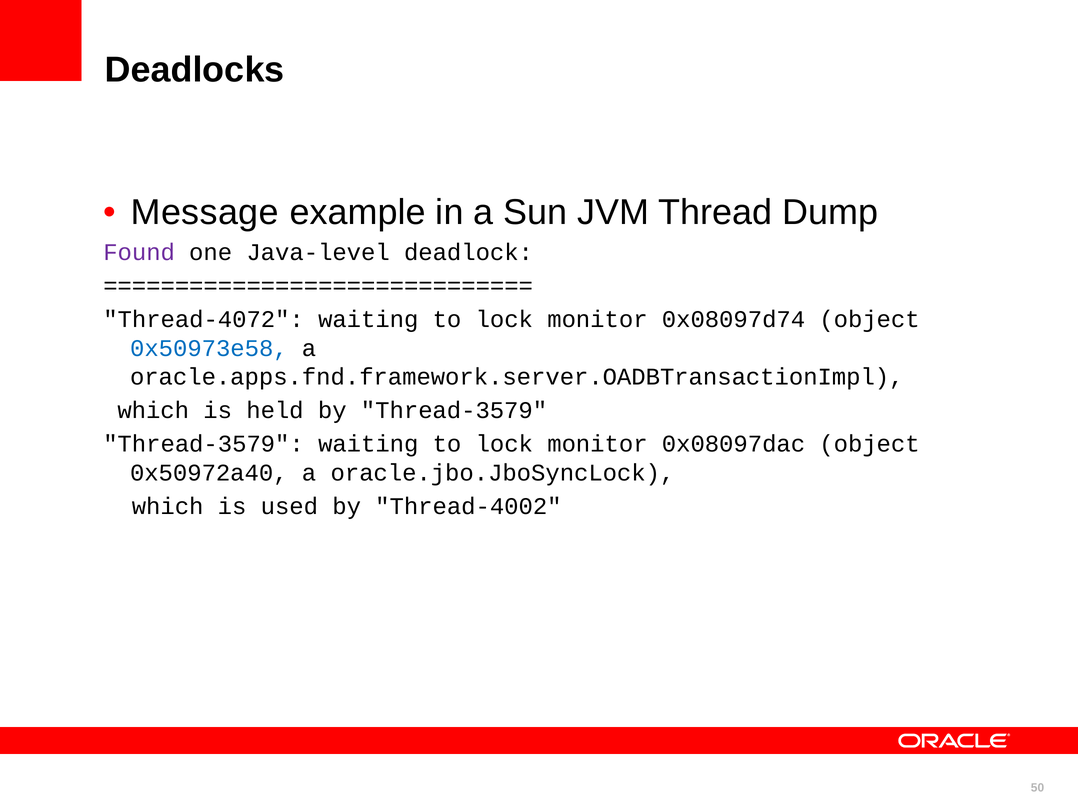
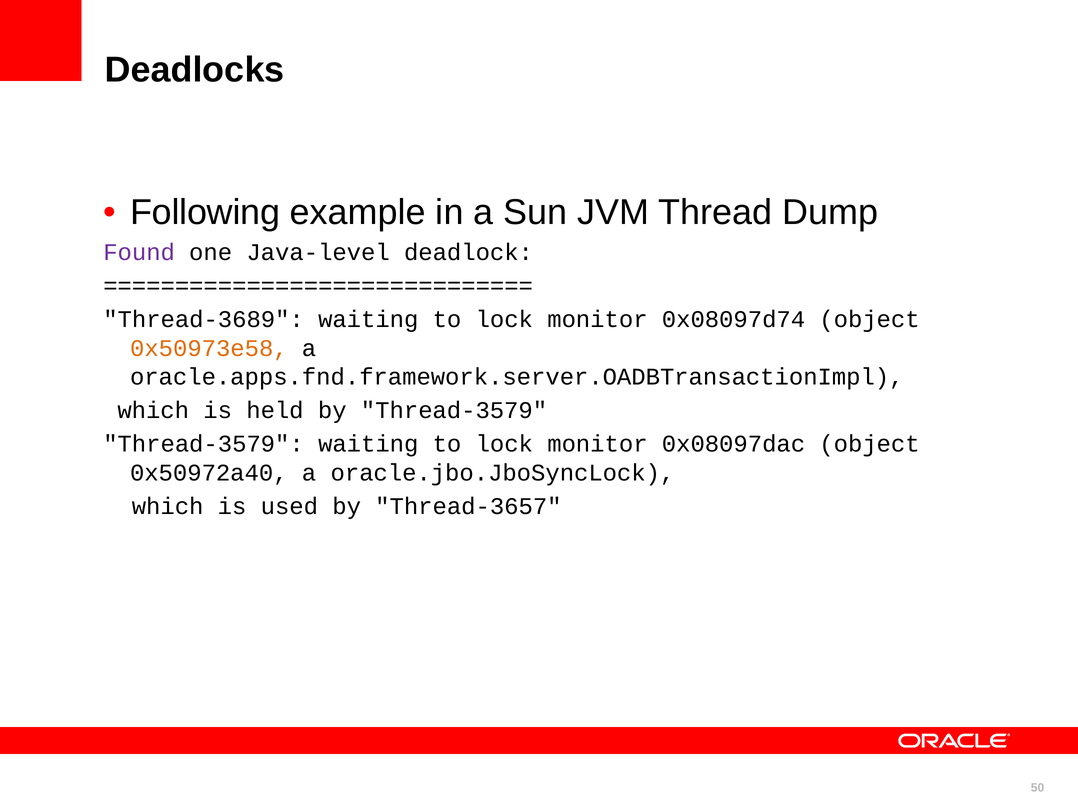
Message: Message -> Following
Thread-4072: Thread-4072 -> Thread-3689
0x50973e58 colour: blue -> orange
Thread-4002: Thread-4002 -> Thread-3657
